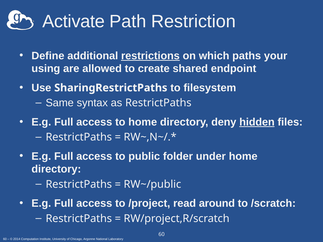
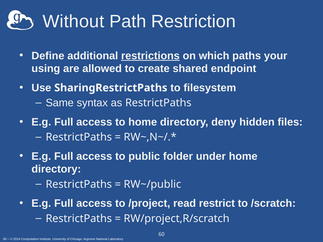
Activate: Activate -> Without
hidden underline: present -> none
around: around -> restrict
